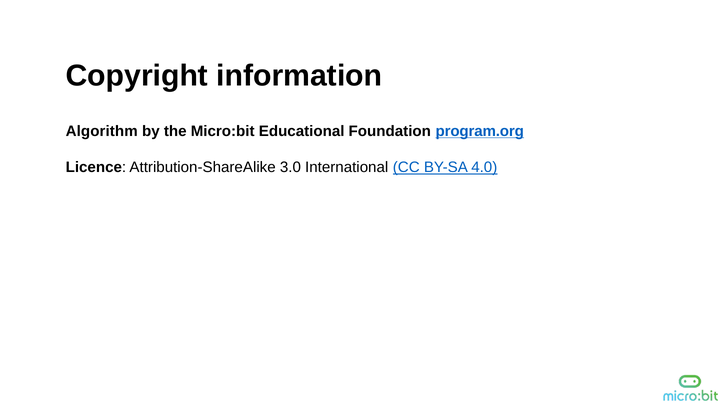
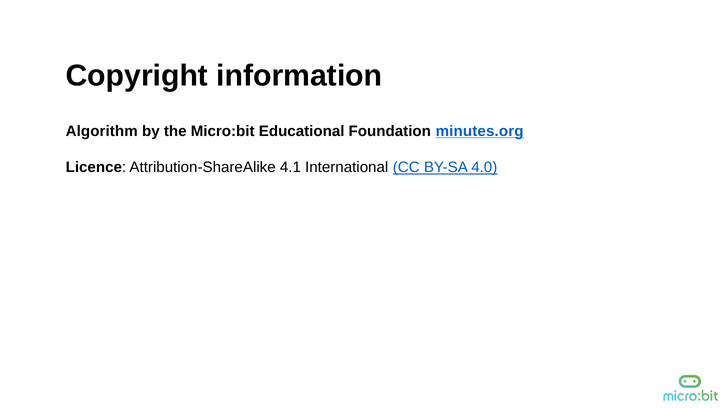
program.org: program.org -> minutes.org
3.0: 3.0 -> 4.1
